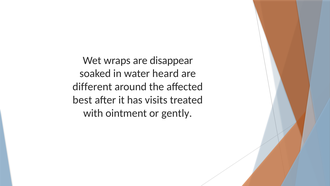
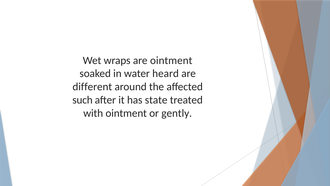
are disappear: disappear -> ointment
best: best -> such
visits: visits -> state
